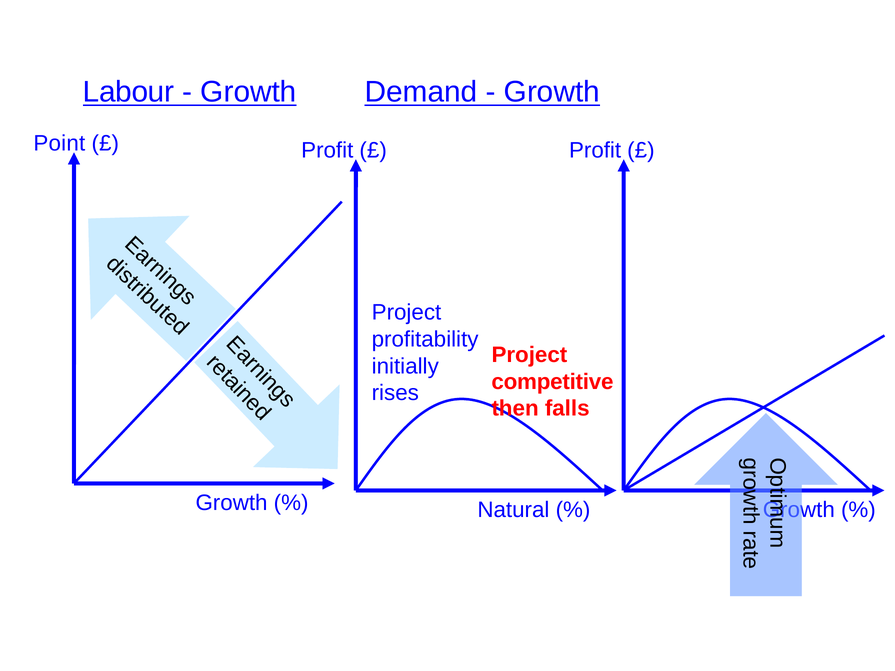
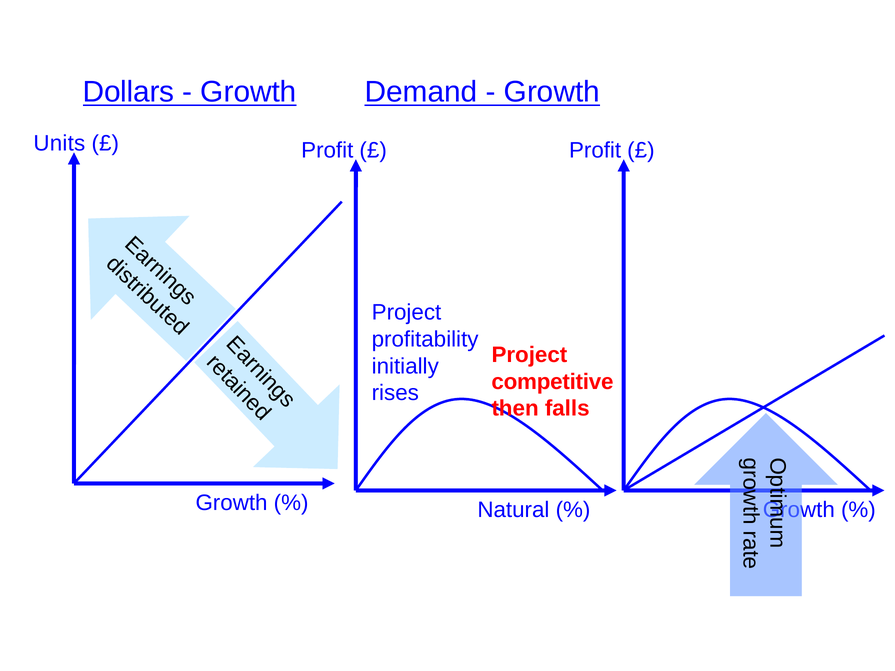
Labour: Labour -> Dollars
Point: Point -> Units
